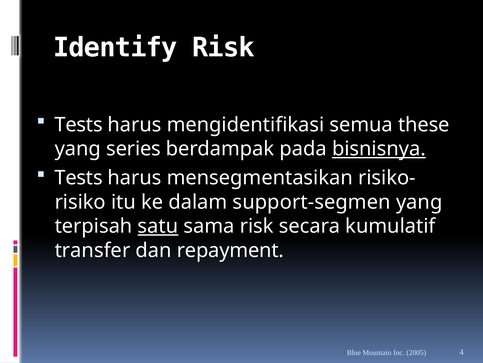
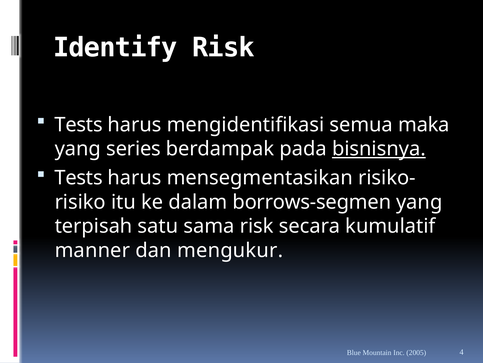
these: these -> maka
support-segmen: support-segmen -> borrows-segmen
satu underline: present -> none
transfer: transfer -> manner
repayment: repayment -> mengukur
